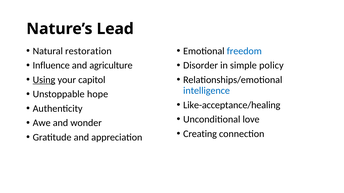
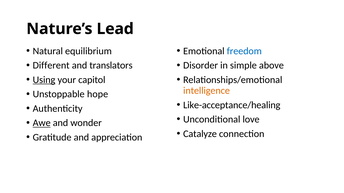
restoration: restoration -> equilibrium
Influence: Influence -> Different
agriculture: agriculture -> translators
policy: policy -> above
intelligence colour: blue -> orange
Awe underline: none -> present
Creating: Creating -> Catalyze
